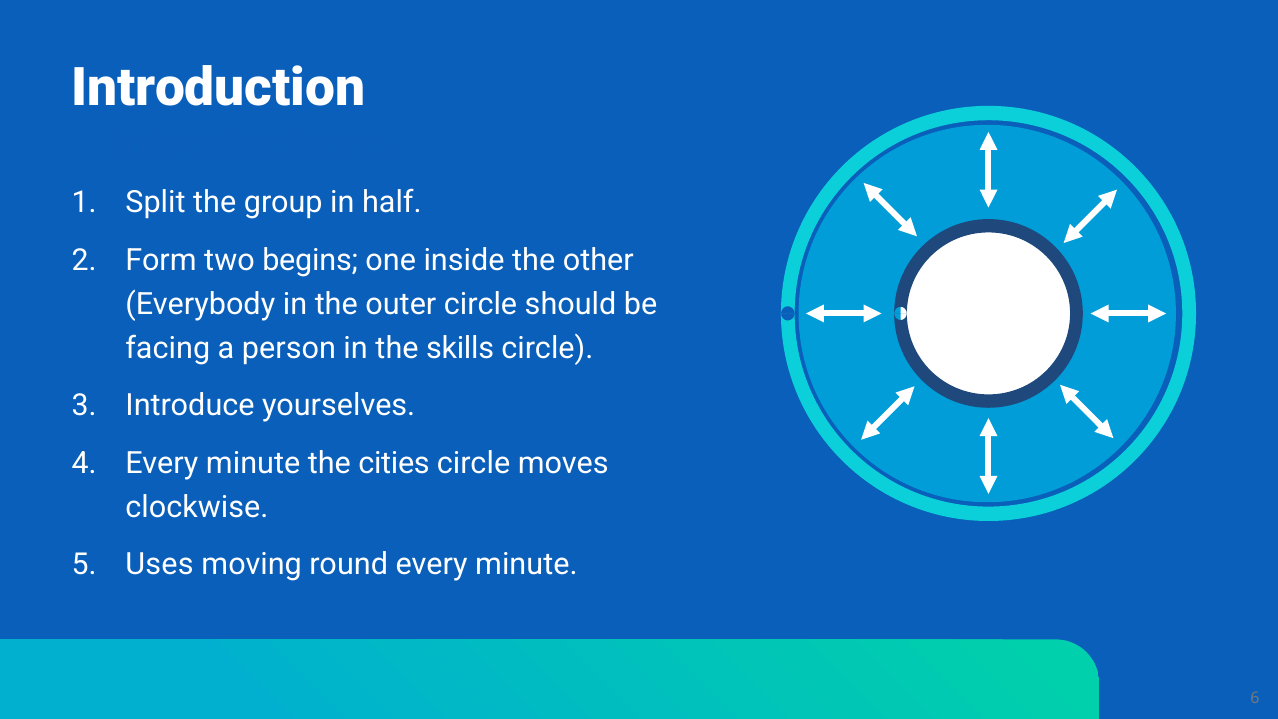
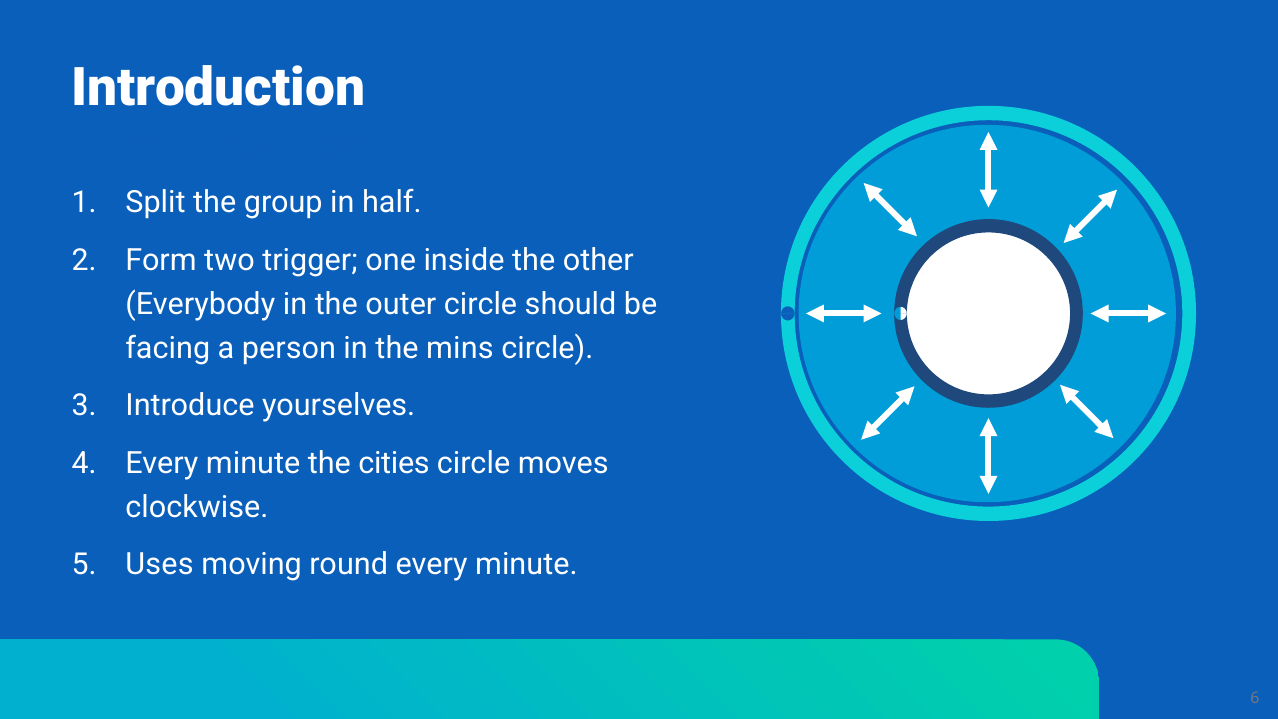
begins: begins -> trigger
skills: skills -> mins
